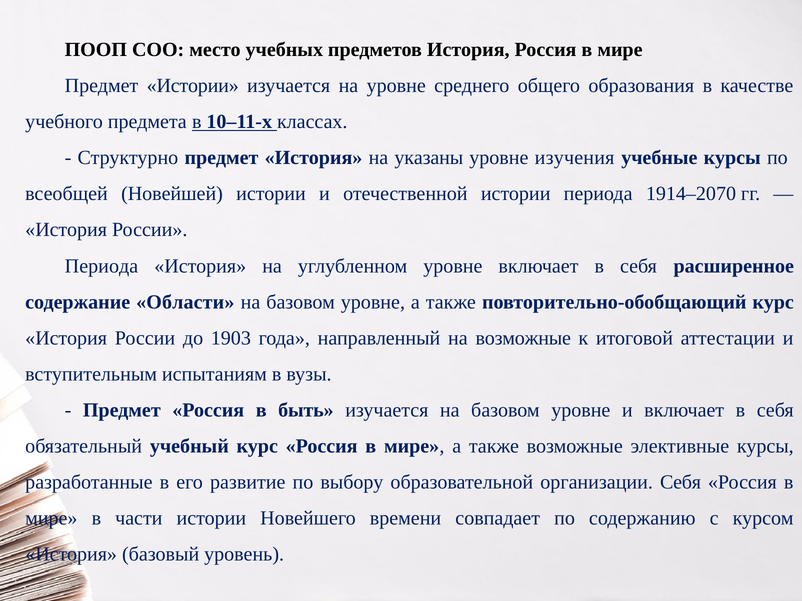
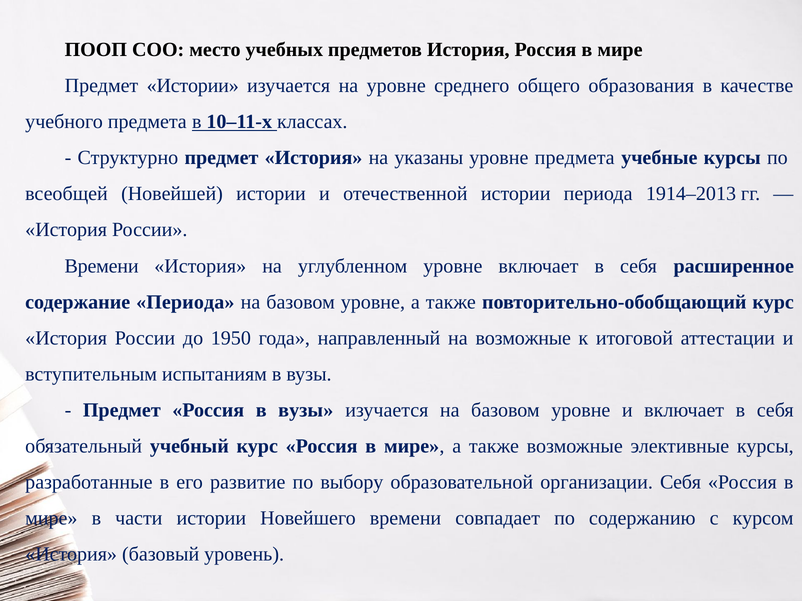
уровне изучения: изучения -> предмета
1914–2070: 1914–2070 -> 1914–2013
Периода at (101, 266): Периода -> Времени
содержание Области: Области -> Периода
1903: 1903 -> 1950
Россия в быть: быть -> вузы
